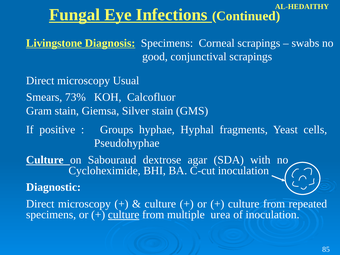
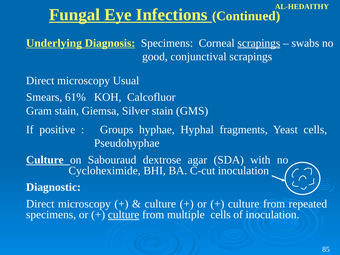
Livingstone: Livingstone -> Underlying
scrapings at (259, 43) underline: none -> present
73%: 73% -> 61%
multiple urea: urea -> cells
